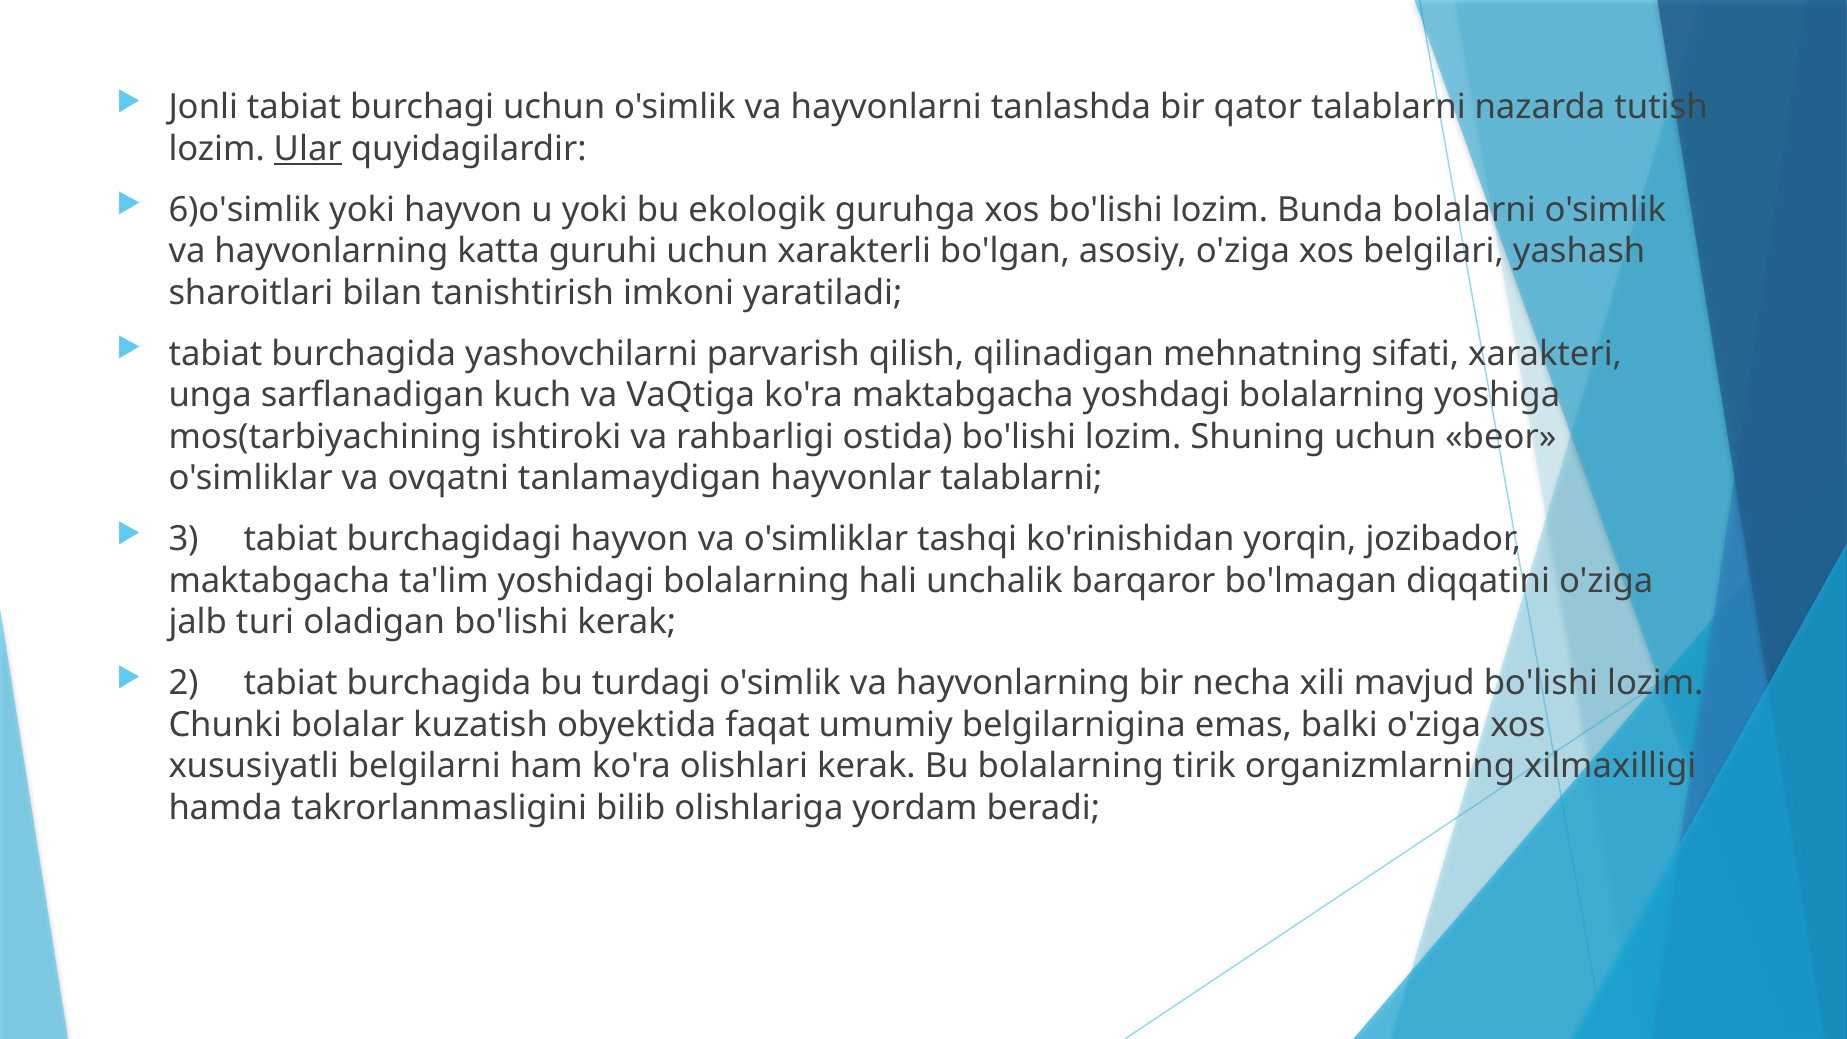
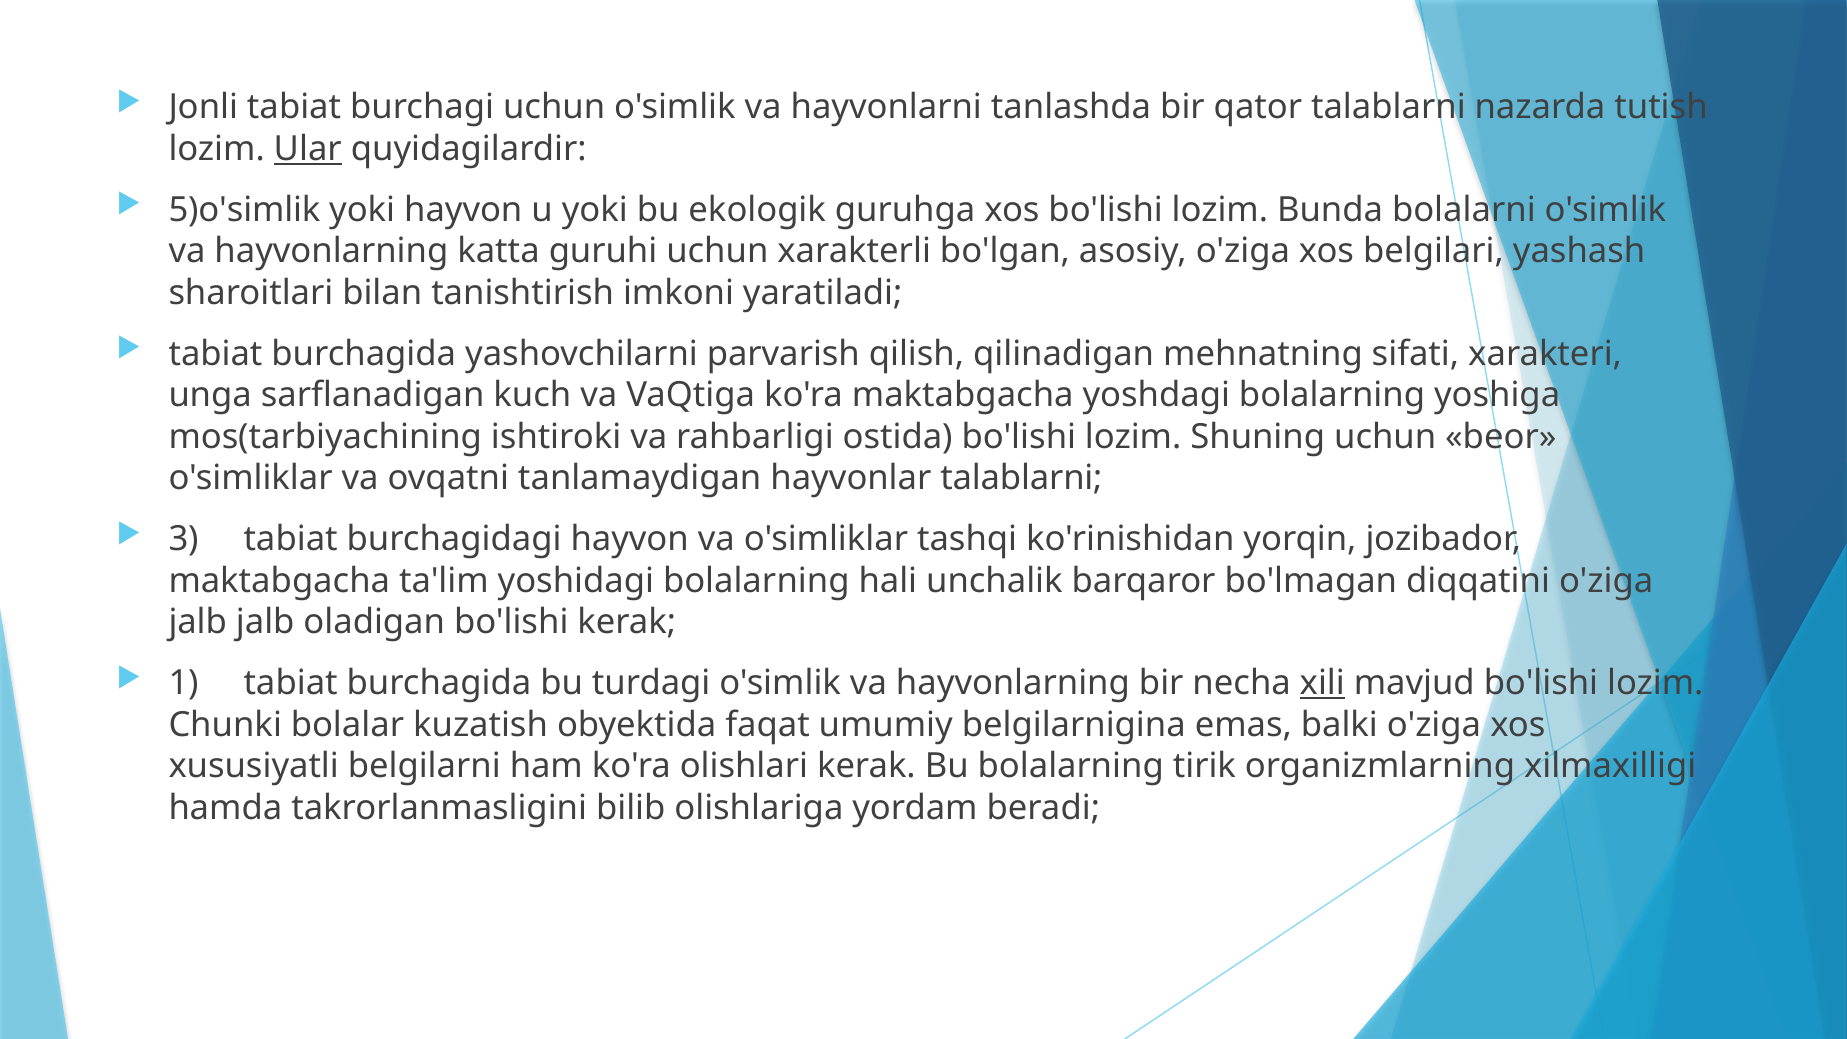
6)o'simlik: 6)o'simlik -> 5)o'simlik
jalb turi: turi -> jalb
2: 2 -> 1
xili underline: none -> present
